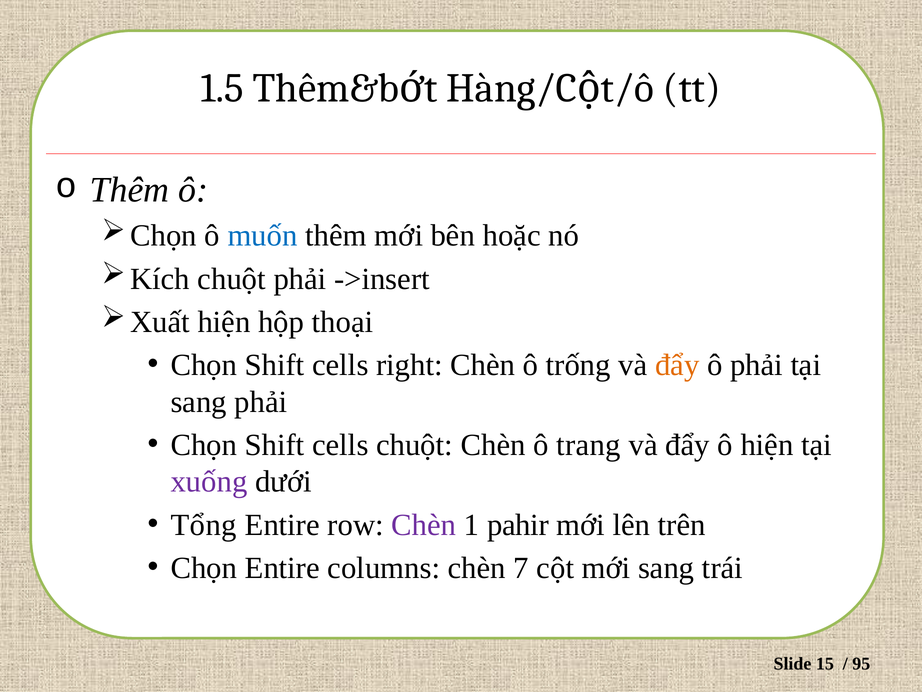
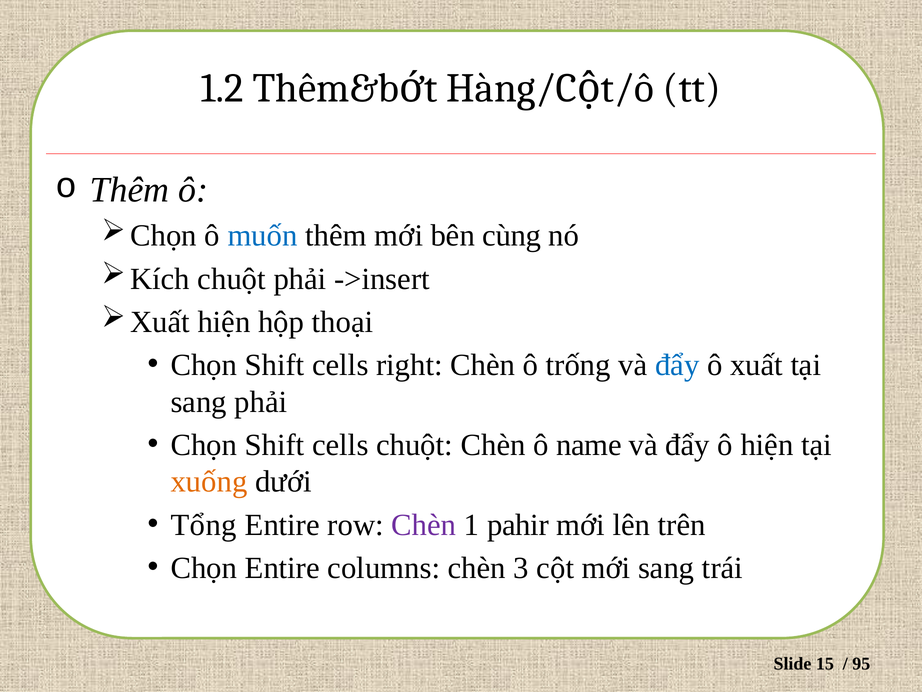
1.5: 1.5 -> 1.2
hoặc: hoặc -> cùng
đẩy at (677, 365) colour: orange -> blue
ô phải: phải -> xuất
trang: trang -> name
xuống colour: purple -> orange
7: 7 -> 3
